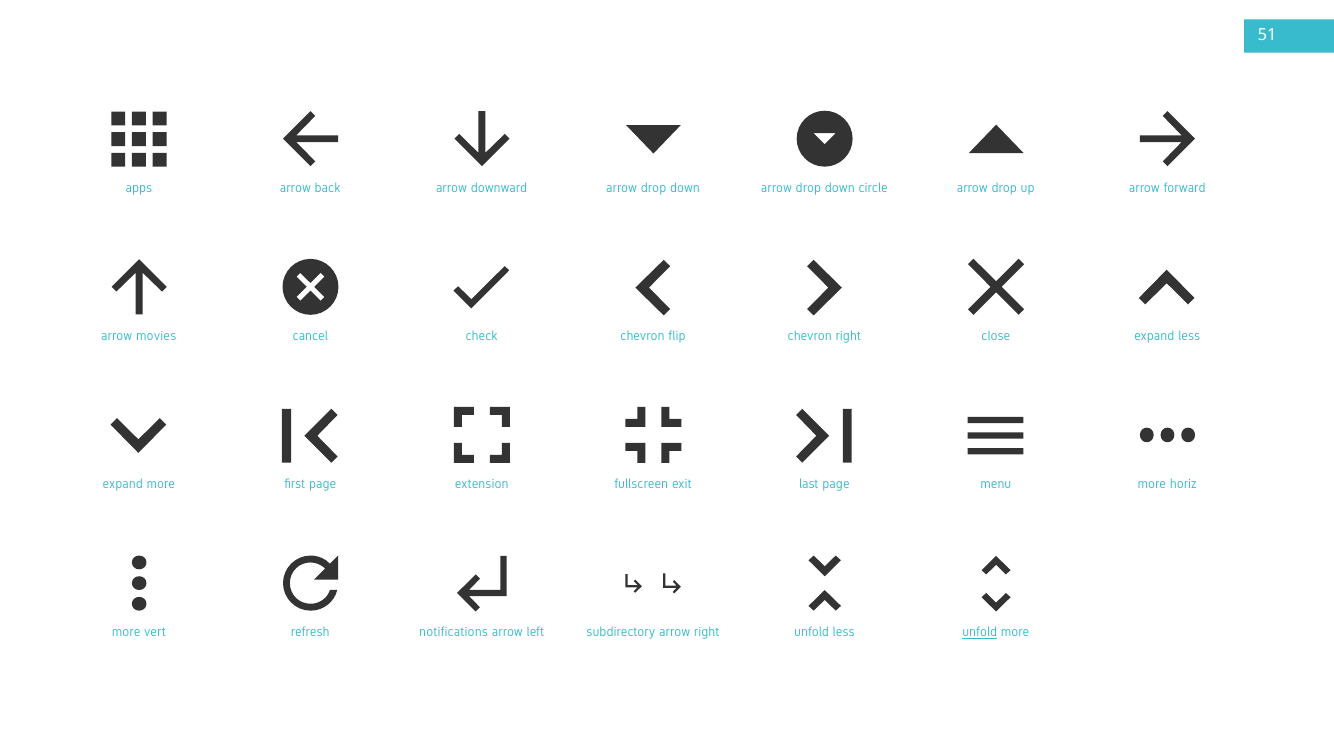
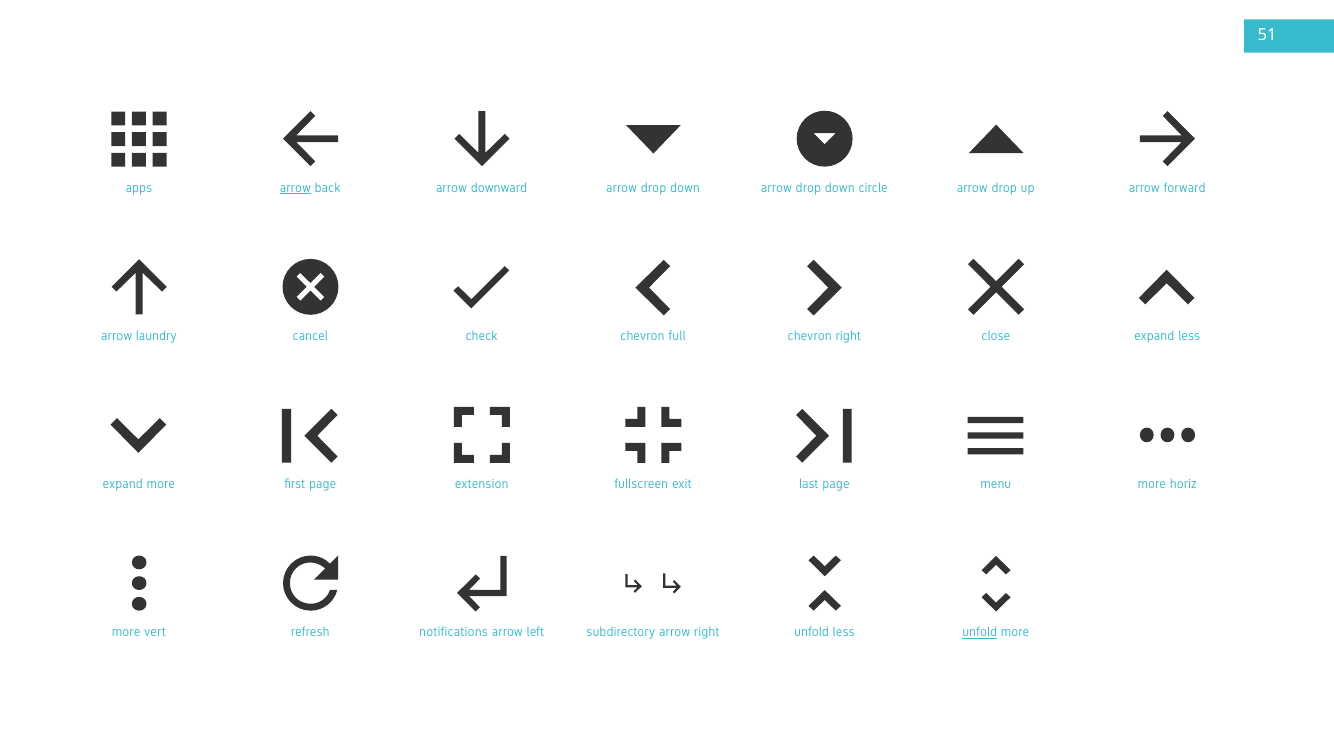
arrow at (295, 188) underline: none -> present
movies: movies -> laundry
flip: flip -> full
